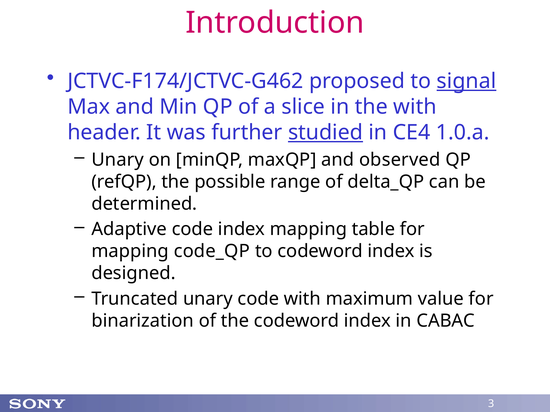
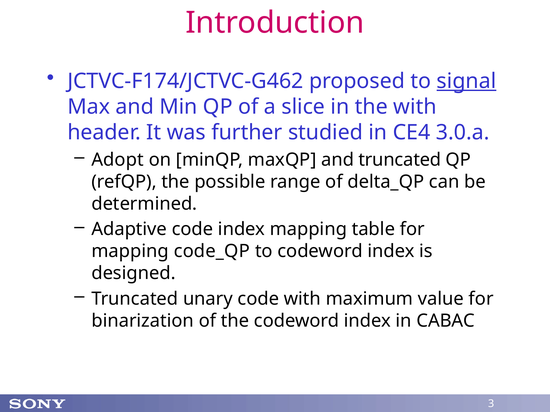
studied underline: present -> none
1.0.a: 1.0.a -> 3.0.a
Unary at (118, 160): Unary -> Adopt
and observed: observed -> truncated
